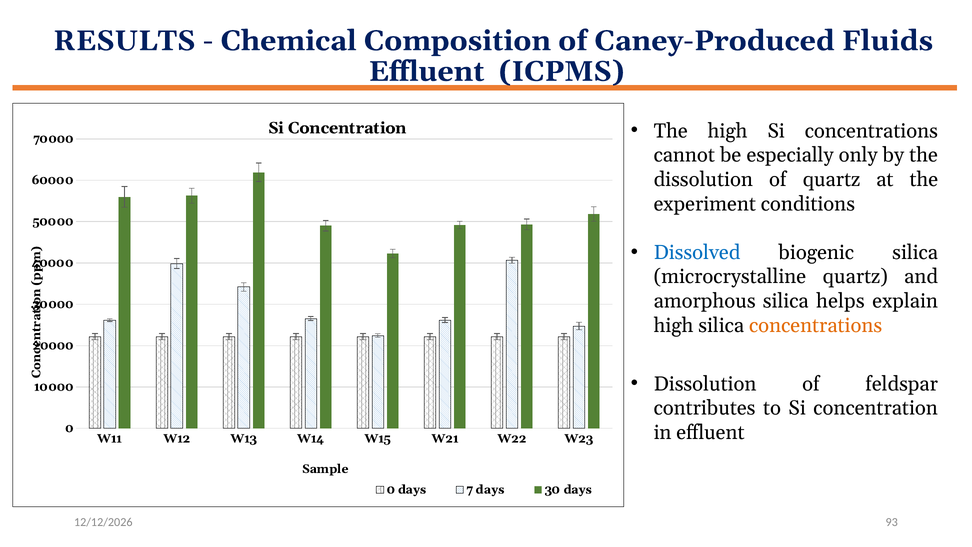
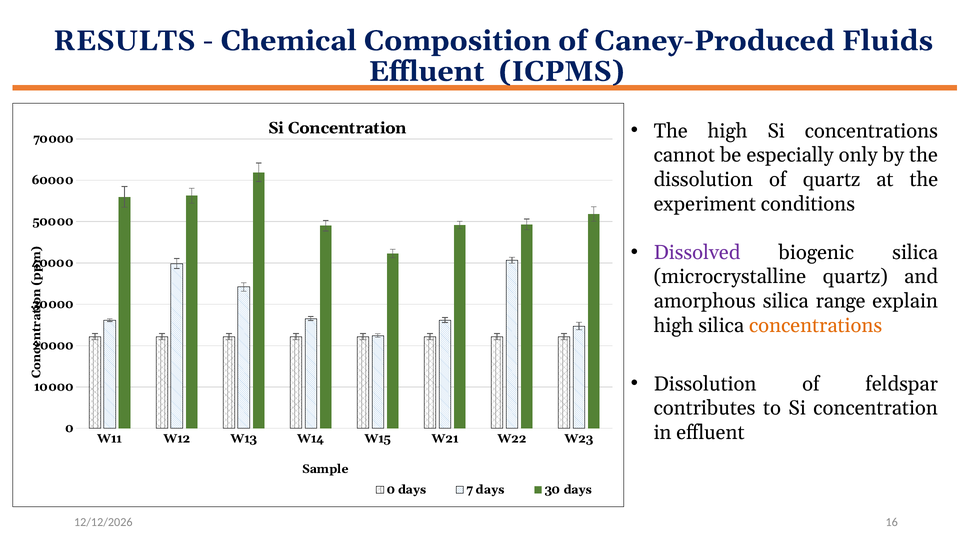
Dissolved colour: blue -> purple
helps: helps -> range
93: 93 -> 16
